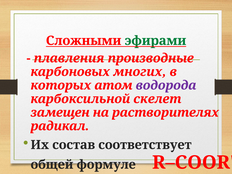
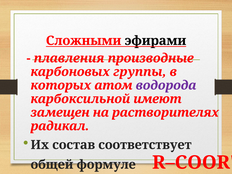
эфирами colour: green -> black
многих: многих -> группы
скелет: скелет -> имеют
